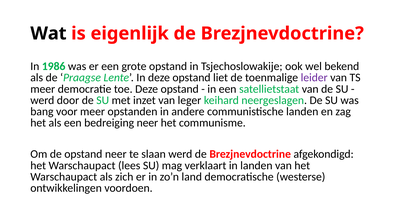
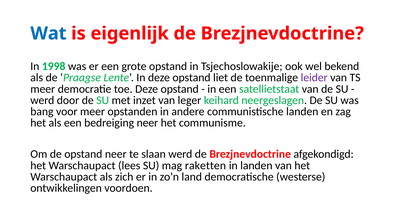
Wat colour: black -> blue
1986: 1986 -> 1998
verklaart: verklaart -> raketten
